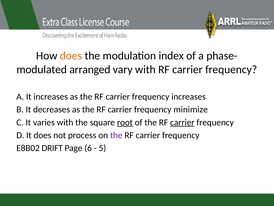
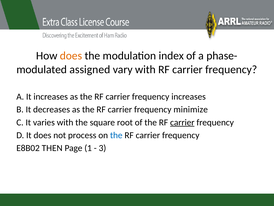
arranged: arranged -> assigned
root underline: present -> none
the at (116, 135) colour: purple -> blue
DRIFT: DRIFT -> THEN
6: 6 -> 1
5: 5 -> 3
